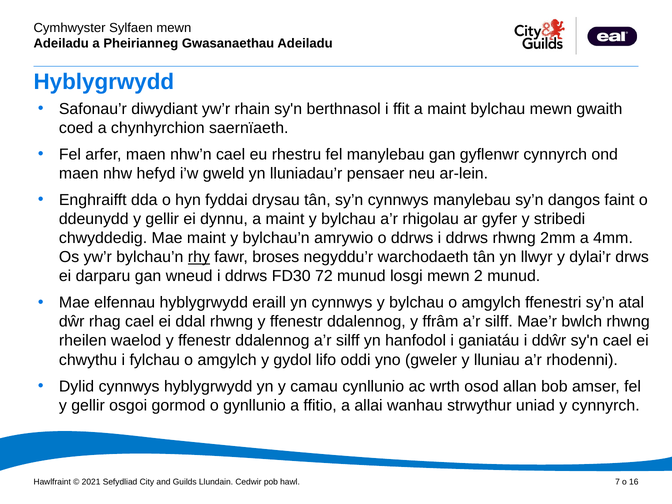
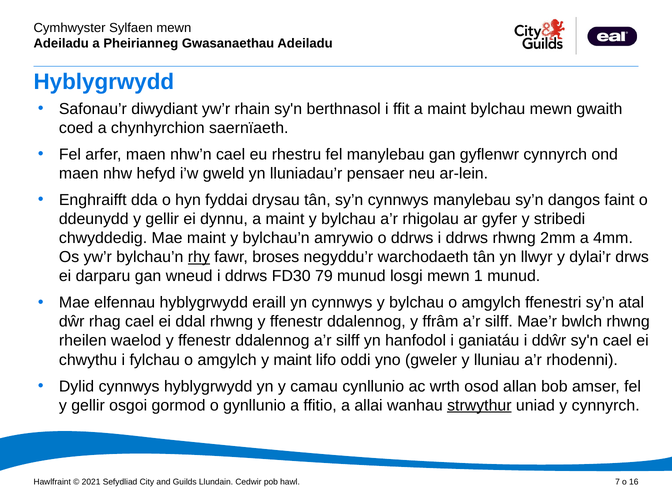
72: 72 -> 79
2: 2 -> 1
y gydol: gydol -> maint
strwythur underline: none -> present
